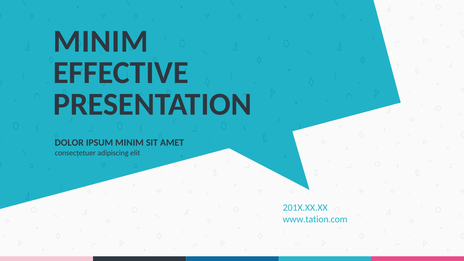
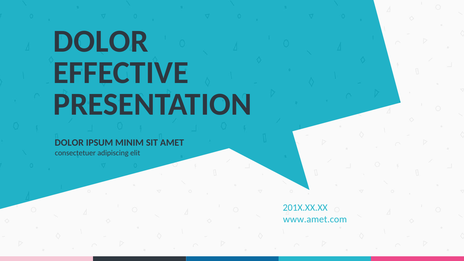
MINIM at (101, 41): MINIM -> DOLOR
www.tation.com: www.tation.com -> www.amet.com
